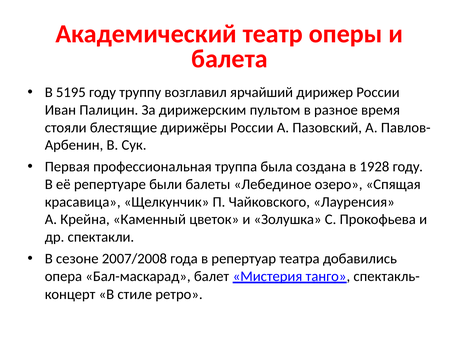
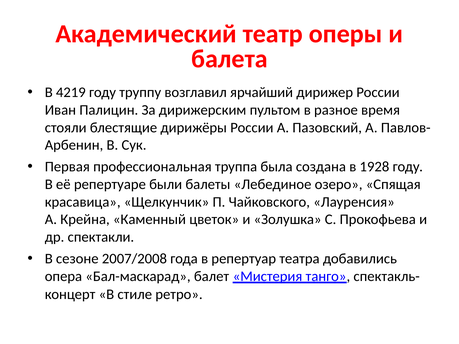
5195: 5195 -> 4219
